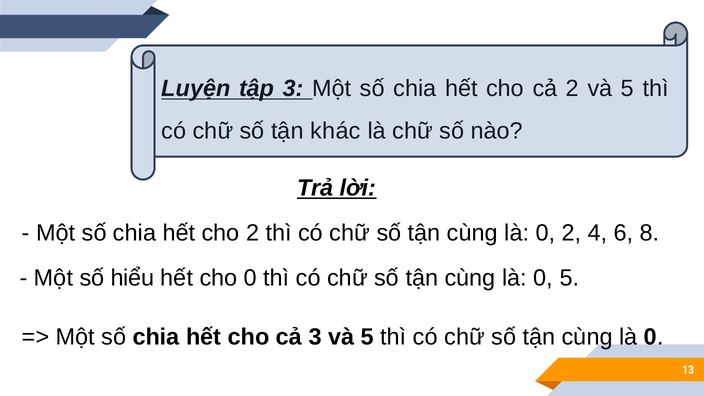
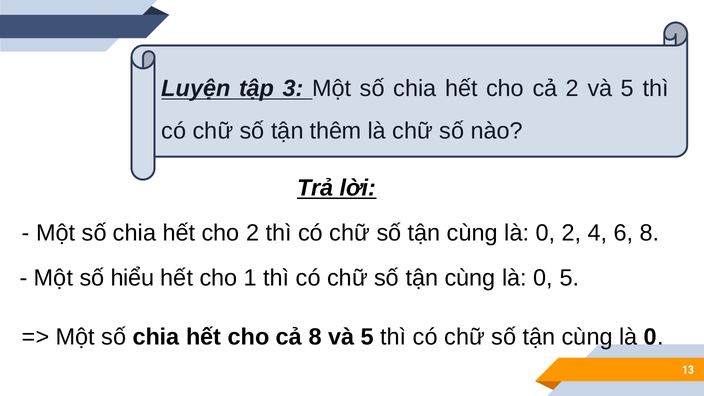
khác: khác -> thêm
cho 0: 0 -> 1
cả 3: 3 -> 8
